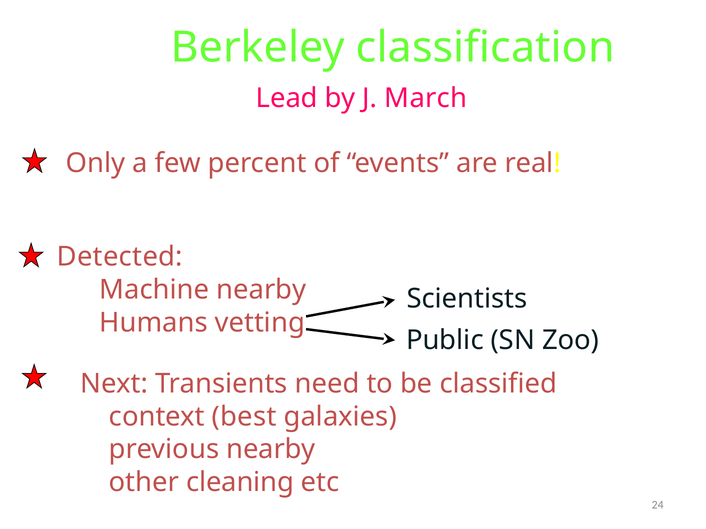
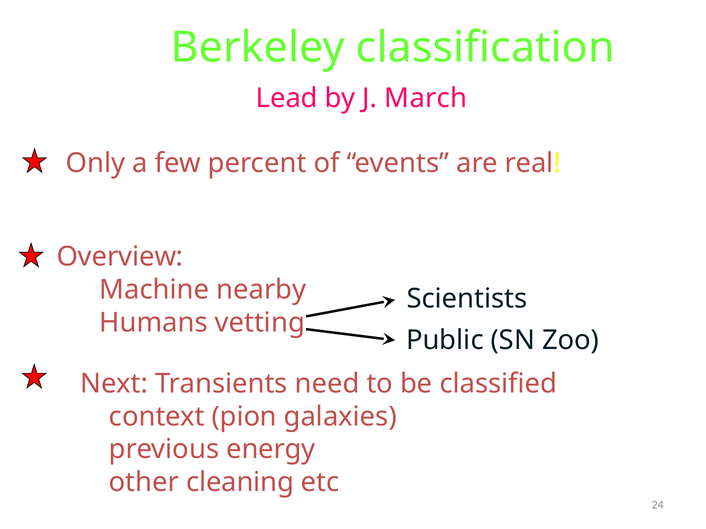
Detected: Detected -> Overview
best: best -> pion
previous nearby: nearby -> energy
